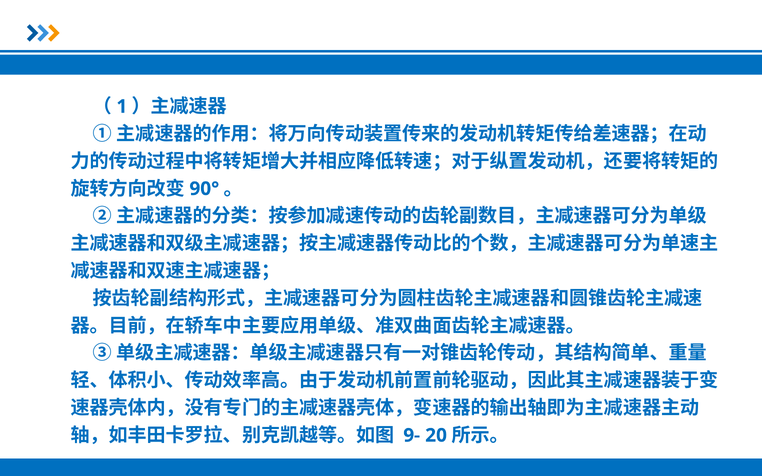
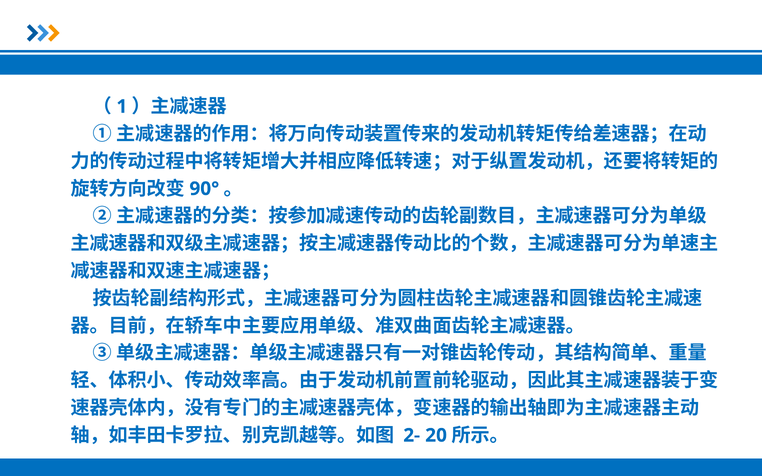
9-: 9- -> 2-
